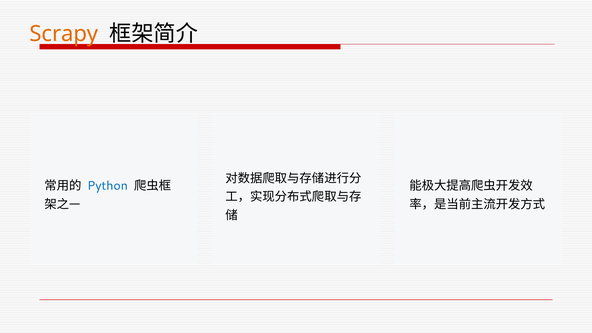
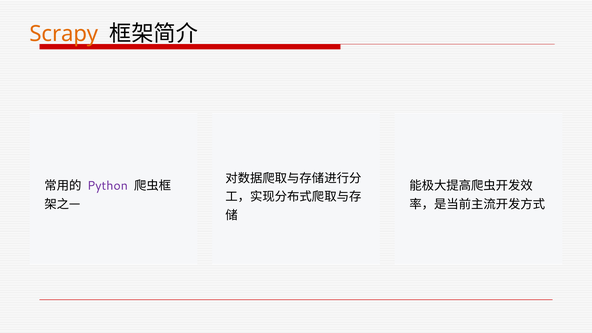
Python colour: blue -> purple
